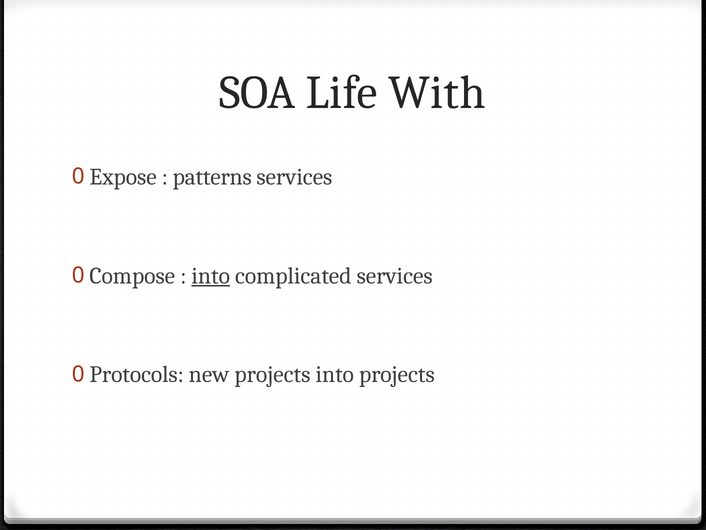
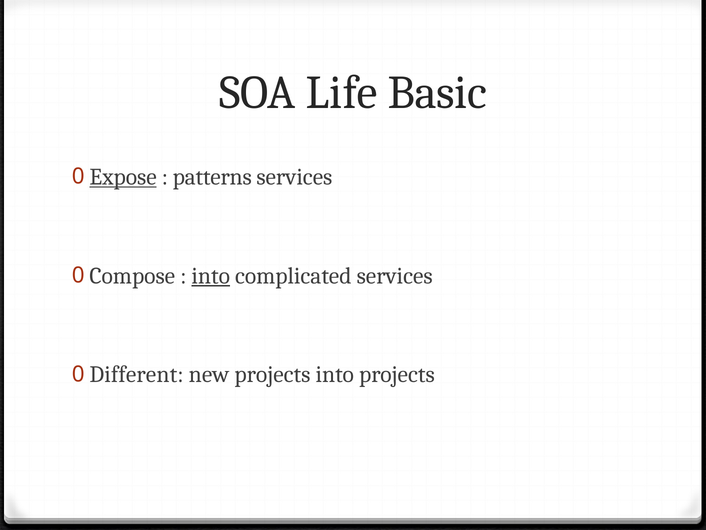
With: With -> Basic
Expose underline: none -> present
Protocols: Protocols -> Different
